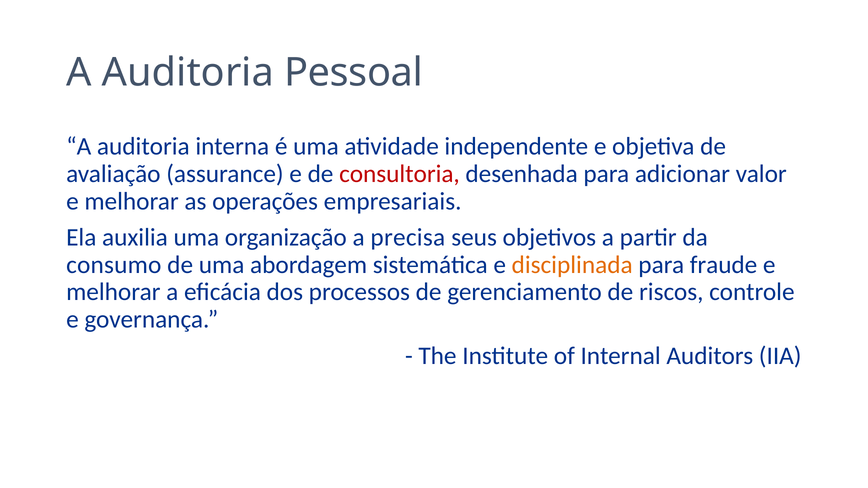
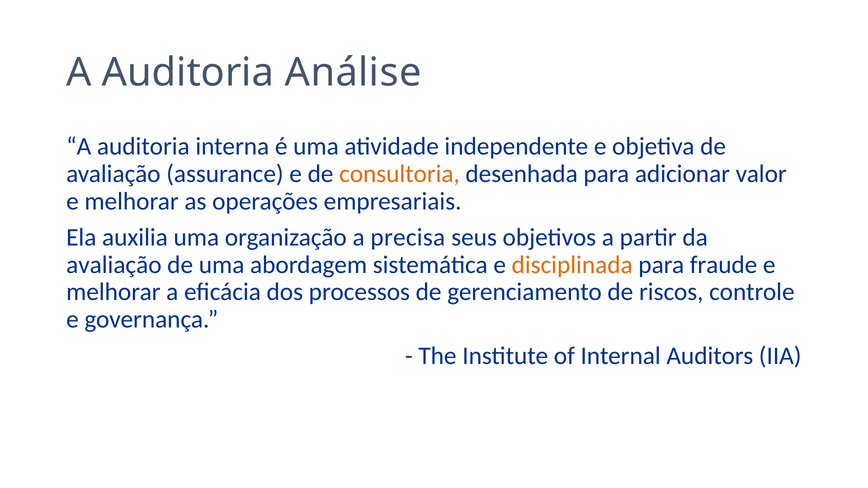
Pessoal: Pessoal -> Análise
consultoria colour: red -> orange
consumo at (114, 265): consumo -> avaliação
